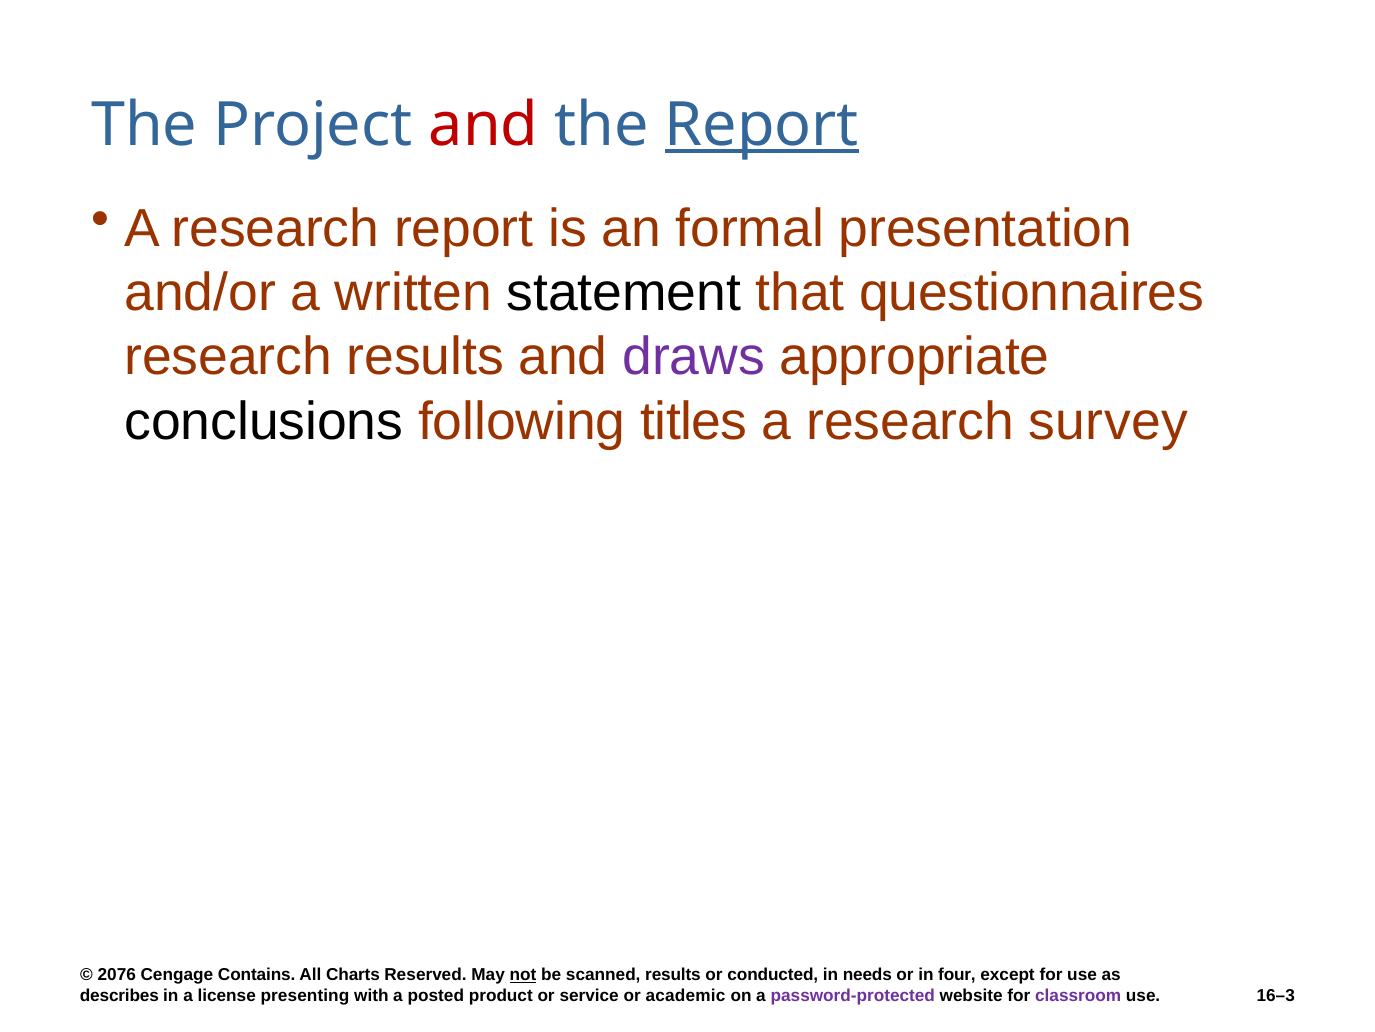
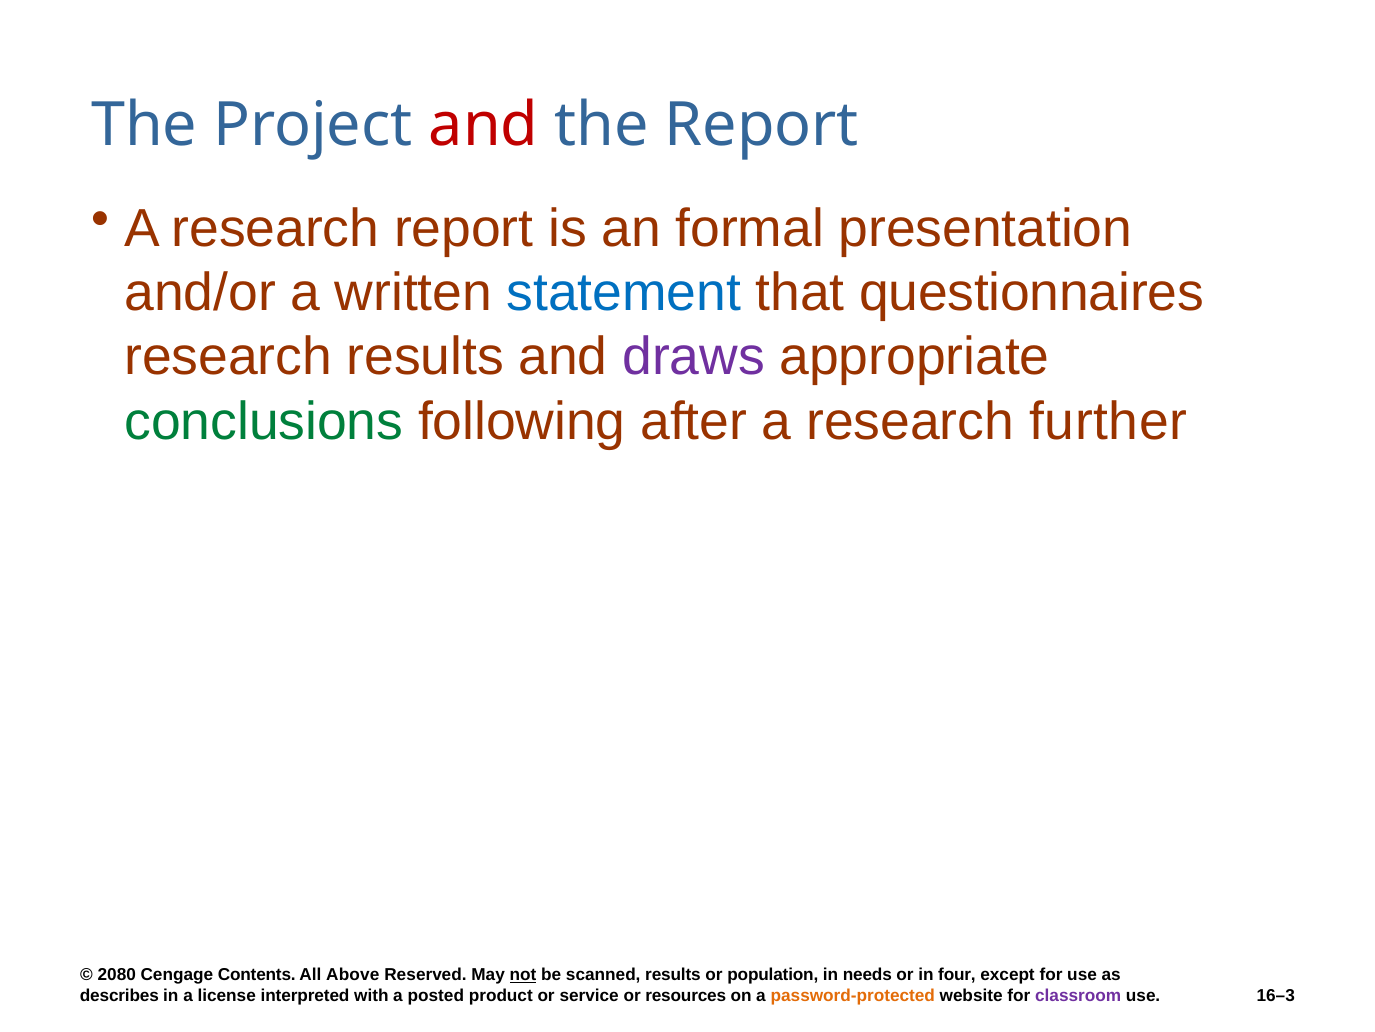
Report at (762, 125) underline: present -> none
statement colour: black -> blue
conclusions colour: black -> green
titles: titles -> after
survey: survey -> further
2076: 2076 -> 2080
Contains: Contains -> Contents
Charts: Charts -> Above
conducted: conducted -> population
presenting: presenting -> interpreted
academic: academic -> resources
password-protected colour: purple -> orange
